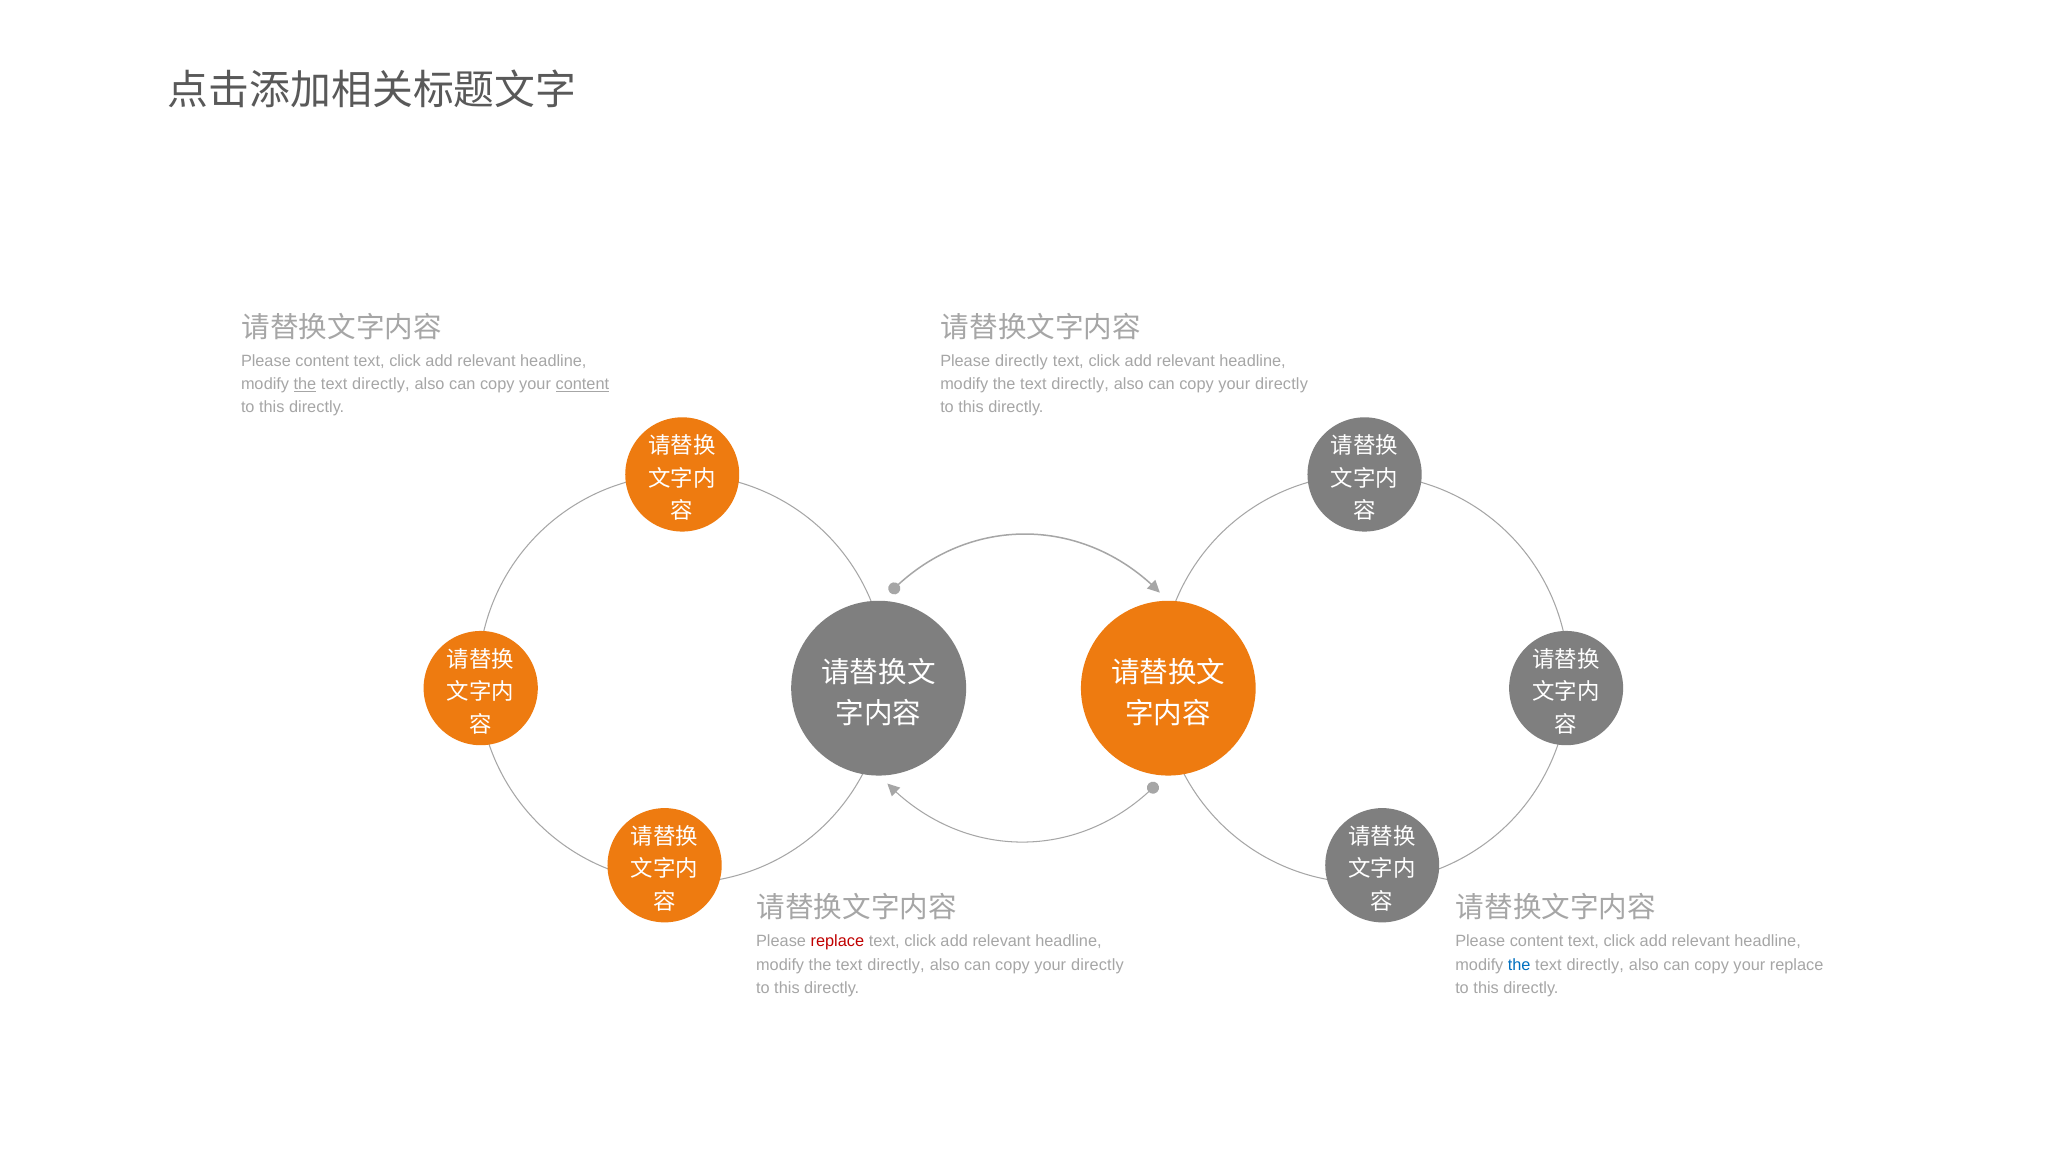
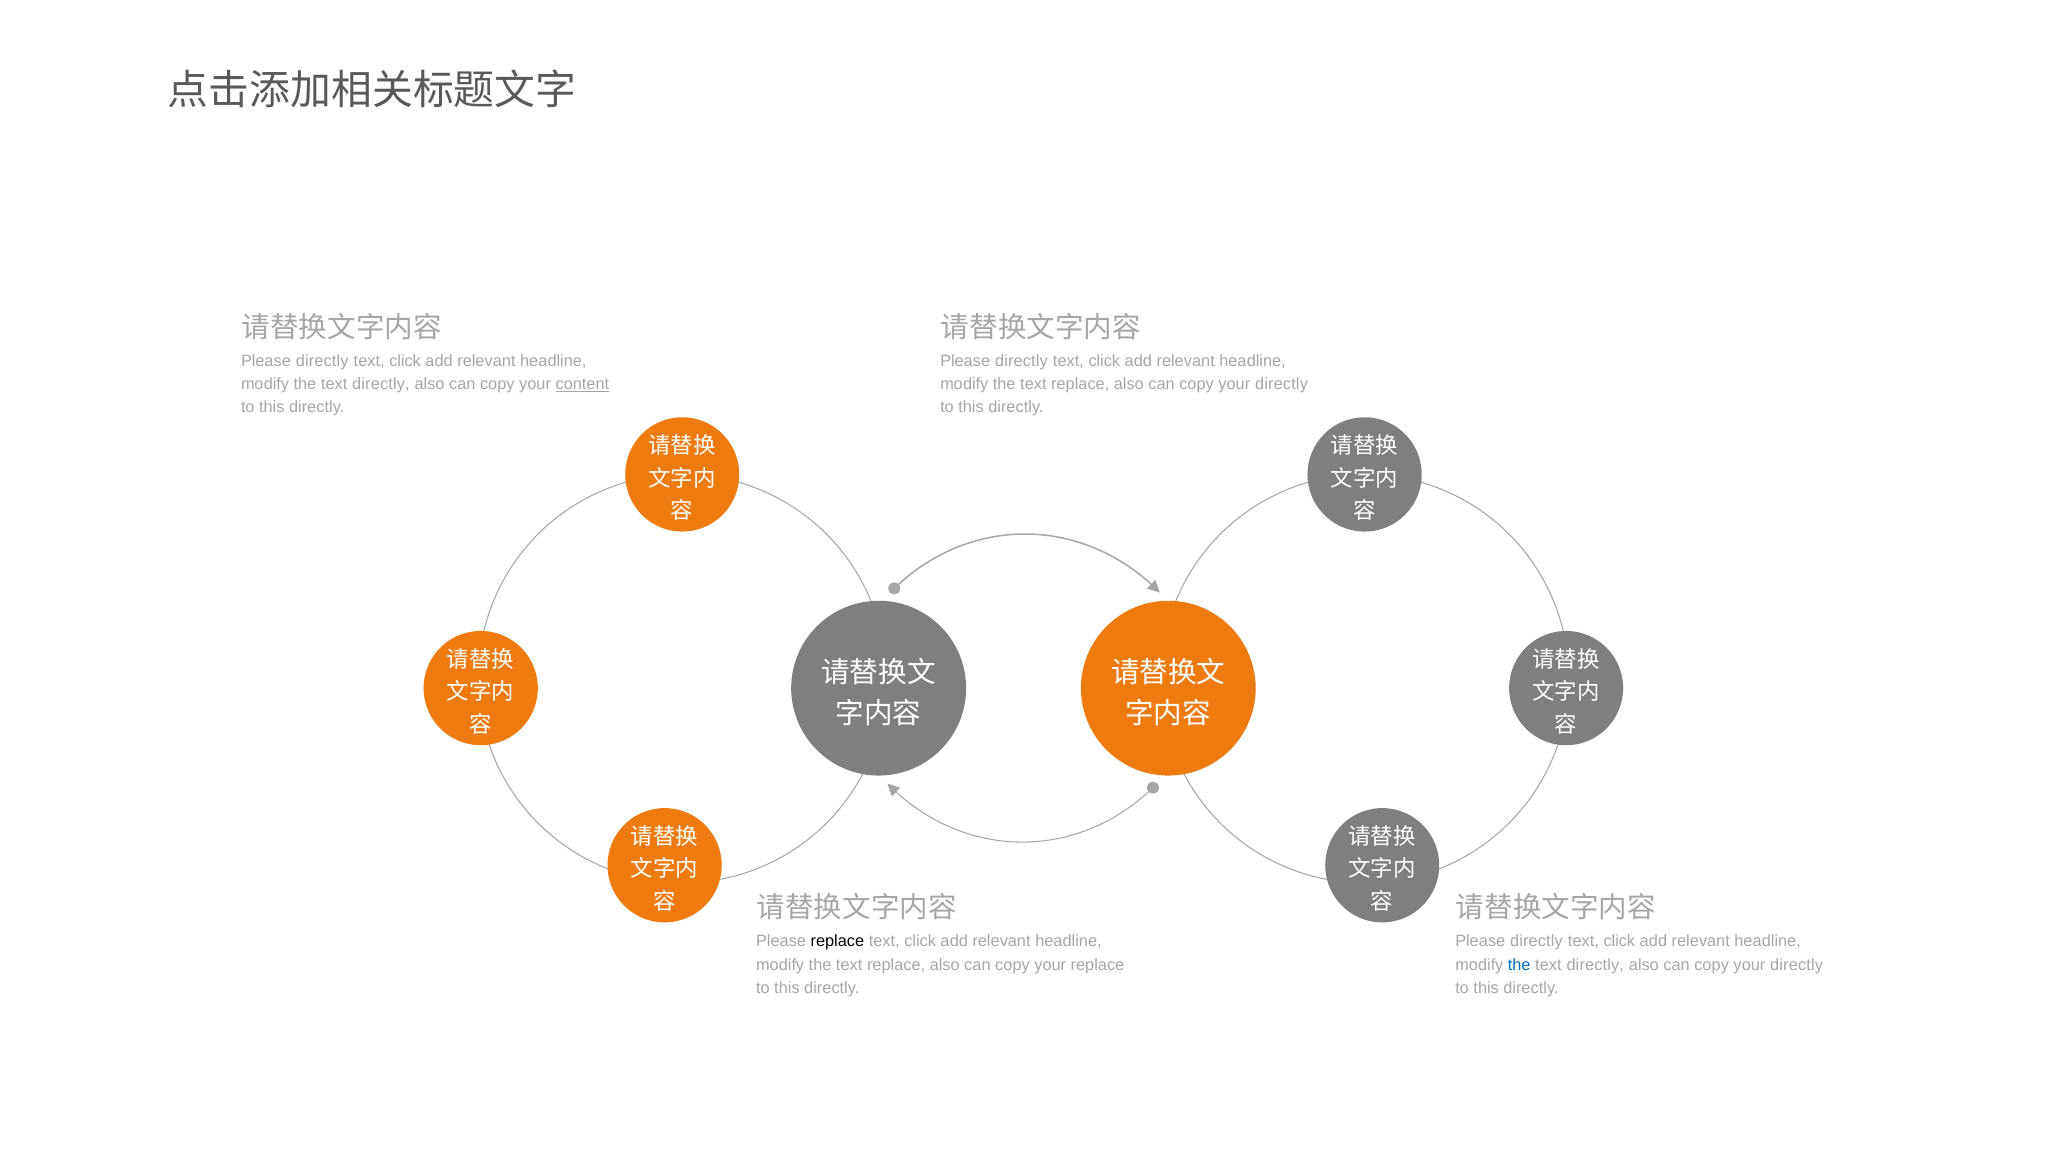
content at (322, 361): content -> directly
the at (305, 384) underline: present -> none
directly at (1080, 384): directly -> replace
replace at (837, 941) colour: red -> black
content at (1537, 941): content -> directly
directly at (896, 964): directly -> replace
directly at (1097, 964): directly -> replace
replace at (1797, 964): replace -> directly
